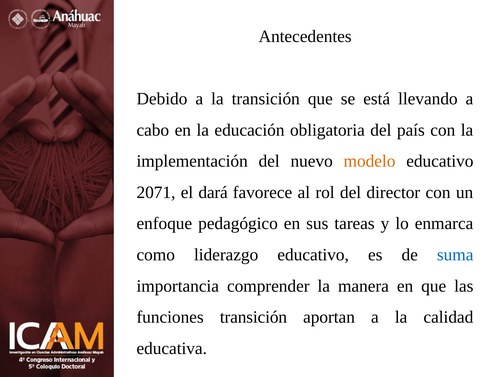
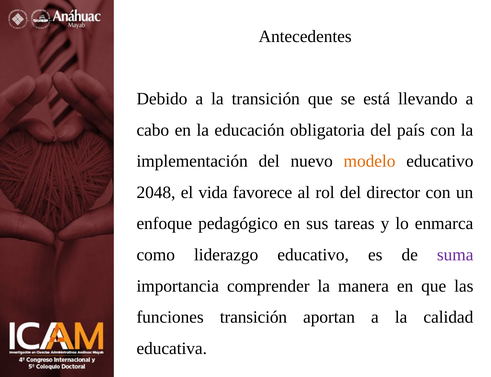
2071: 2071 -> 2048
dará: dará -> vida
suma colour: blue -> purple
